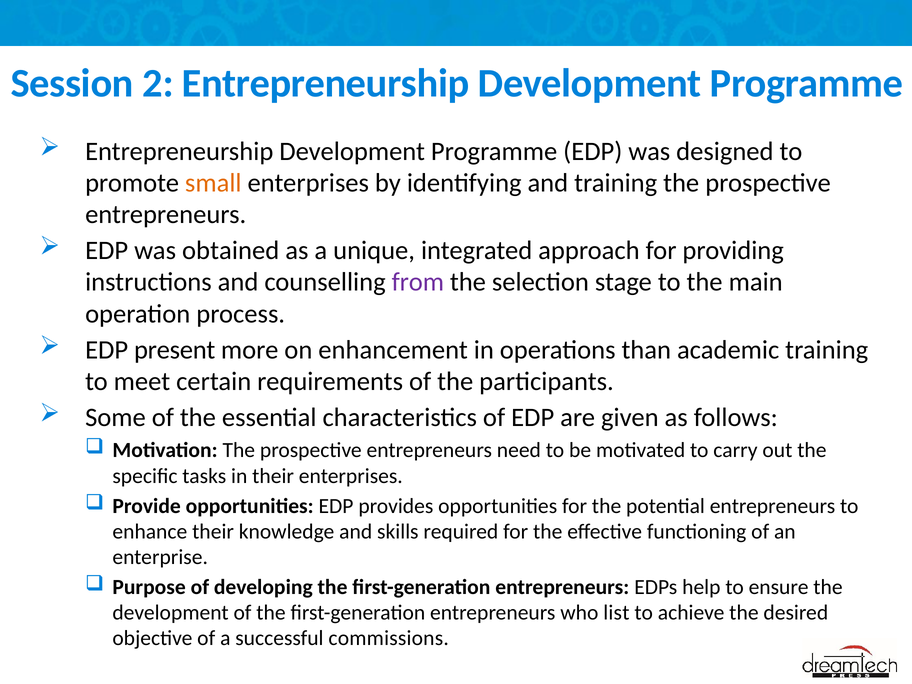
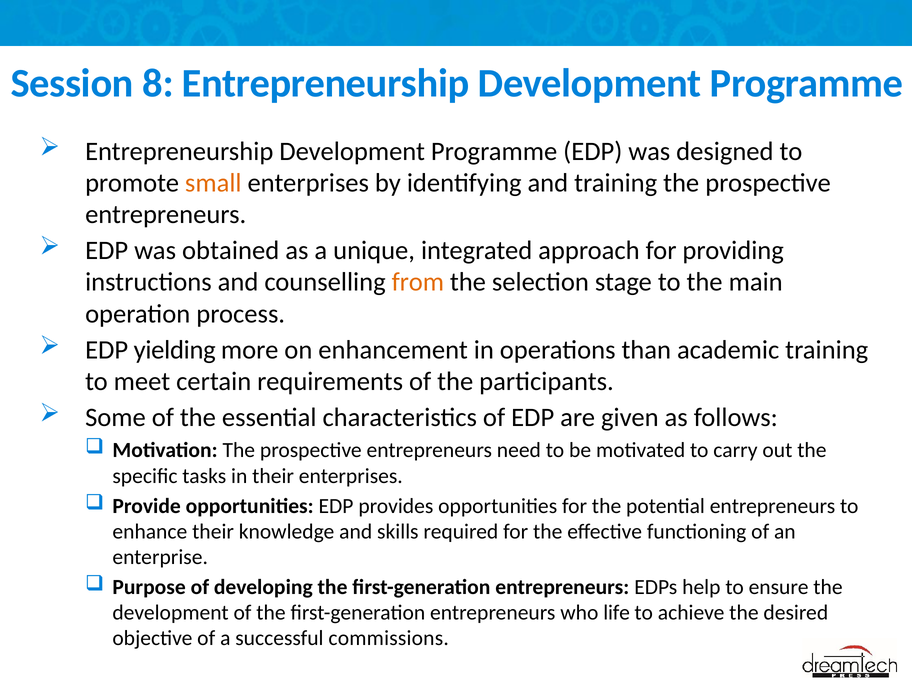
2: 2 -> 8
from colour: purple -> orange
present: present -> yielding
list: list -> life
